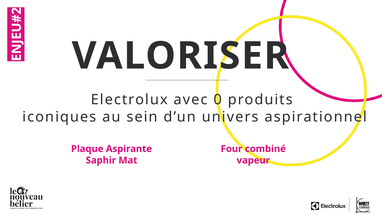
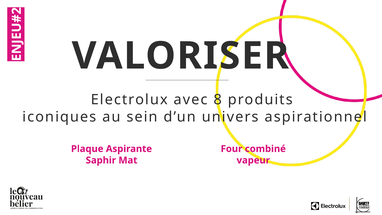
0: 0 -> 8
